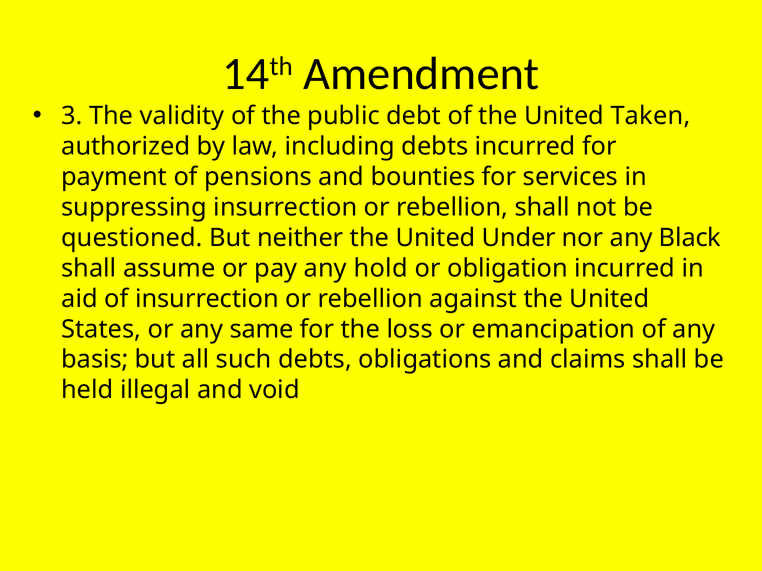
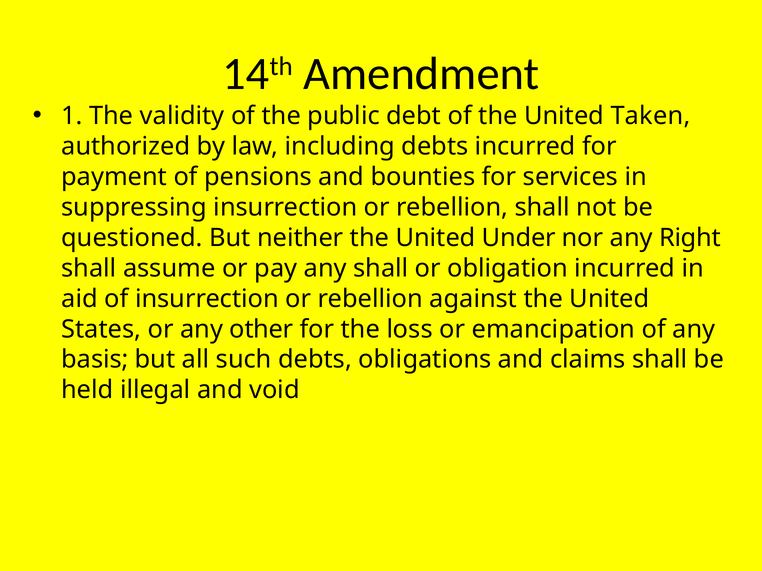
3: 3 -> 1
Black: Black -> Right
any hold: hold -> shall
same: same -> other
